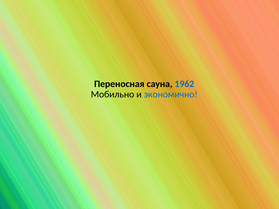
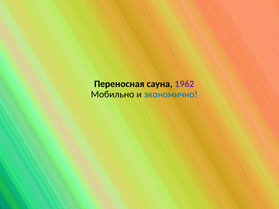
1962 colour: blue -> purple
